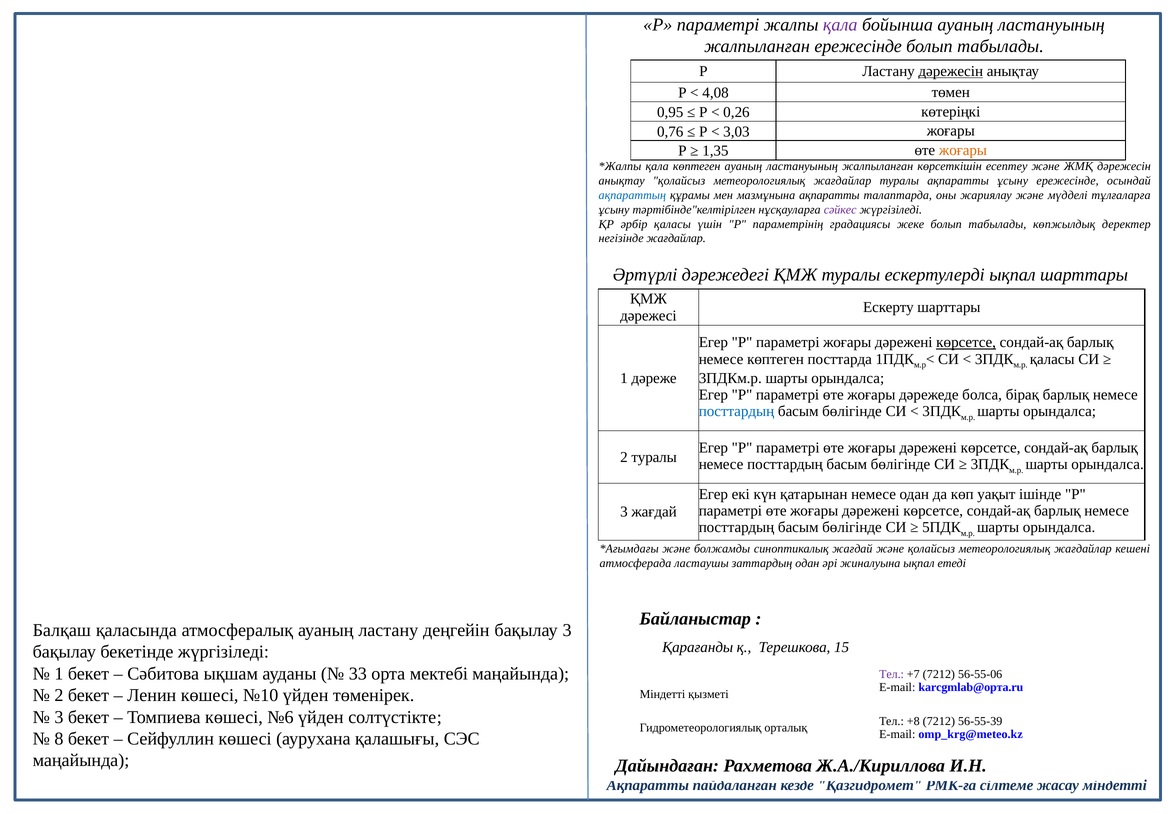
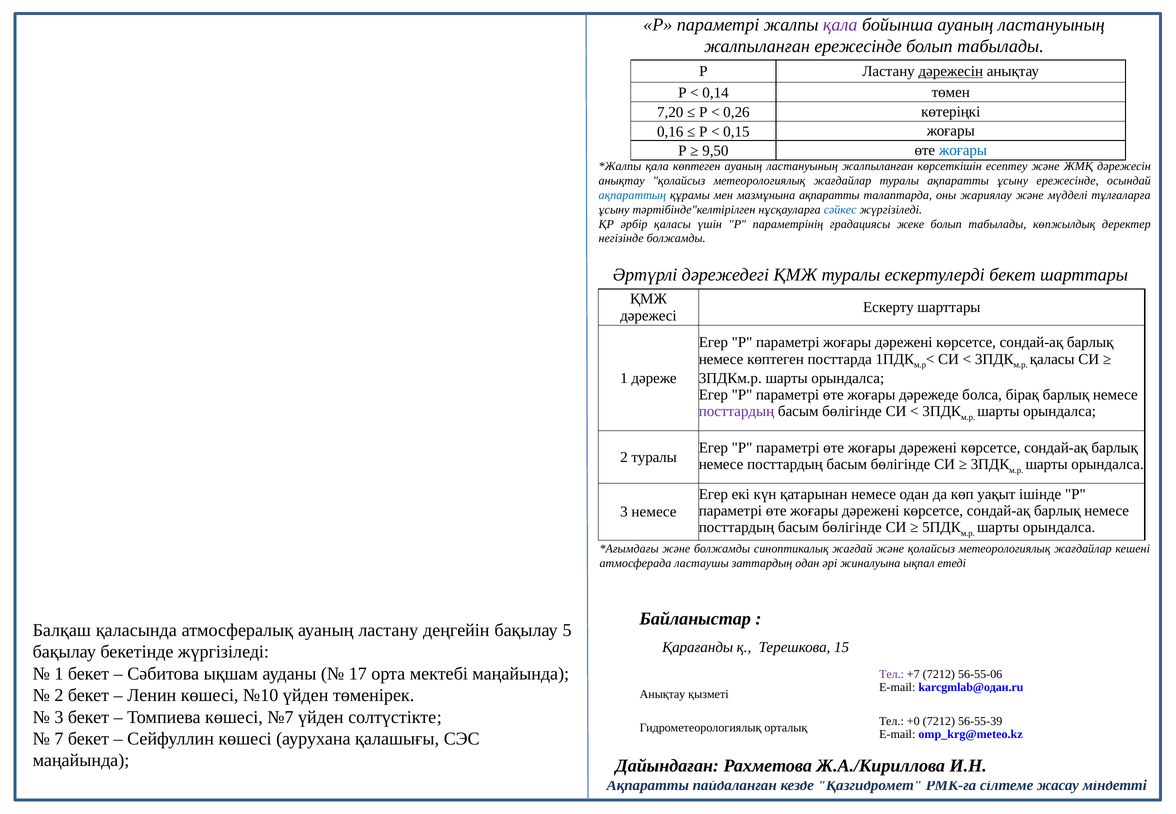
4,08: 4,08 -> 0,14
0,95: 0,95 -> 7,20
0,76: 0,76 -> 0,16
3,03: 3,03 -> 0,15
1,35: 1,35 -> 9,50
жоғары at (963, 150) colour: orange -> blue
сәйкес colour: purple -> blue
негізінде жағдайлар: жағдайлар -> болжамды
ескертулерді ықпал: ықпал -> бекет
көрсетсе at (966, 343) underline: present -> none
посттардың at (737, 411) colour: blue -> purple
3 жағдай: жағдай -> немесе
бақылау 3: 3 -> 5
33: 33 -> 17
karcgmlab@орта.ru: karcgmlab@орта.ru -> karcgmlab@одан.ru
Міндетті at (662, 694): Міндетті -> Анықтау
№6: №6 -> №7
+8: +8 -> +0
8: 8 -> 7
